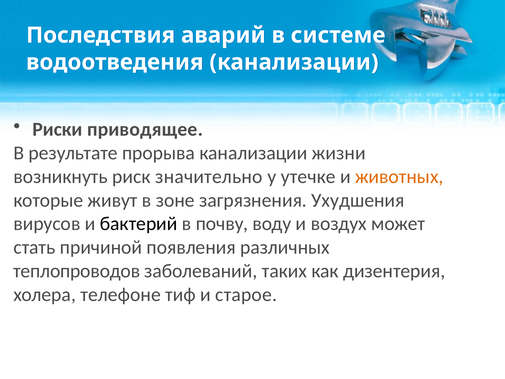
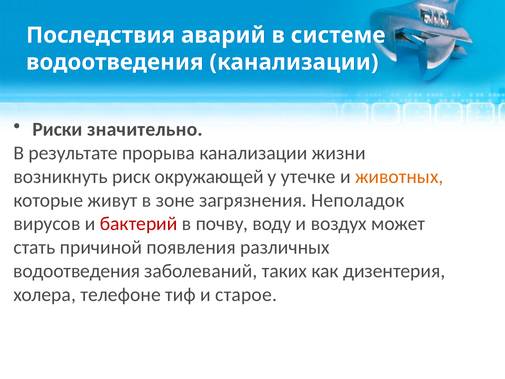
приводящее: приводящее -> значительно
значительно: значительно -> окружающей
Ухудшения: Ухудшения -> Неполадок
бактерий colour: black -> red
теплопроводов at (77, 271): теплопроводов -> водоотведения
